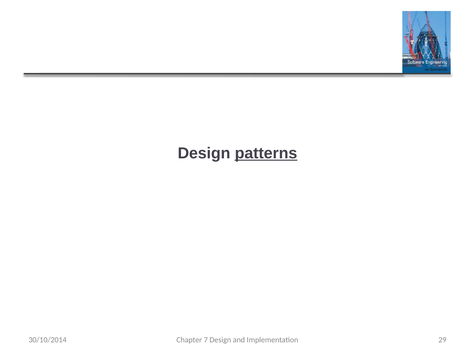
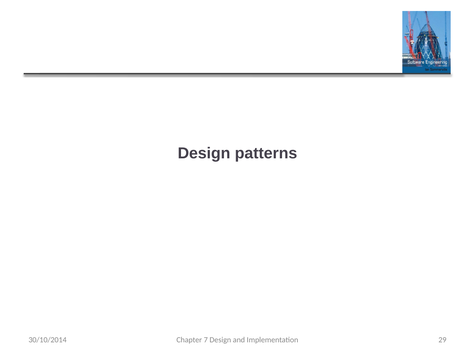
patterns underline: present -> none
